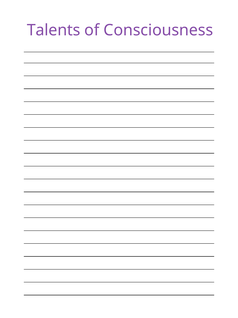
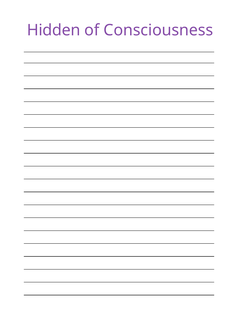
Talents: Talents -> Hidden
